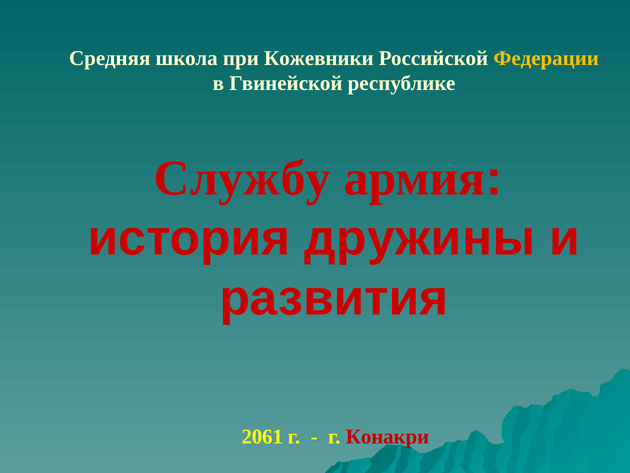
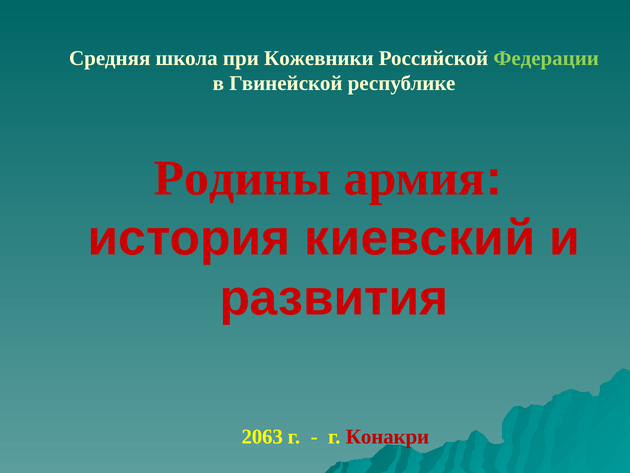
Федерации colour: yellow -> light green
Службу: Службу -> Родины
дружины: дружины -> киевский
2061: 2061 -> 2063
